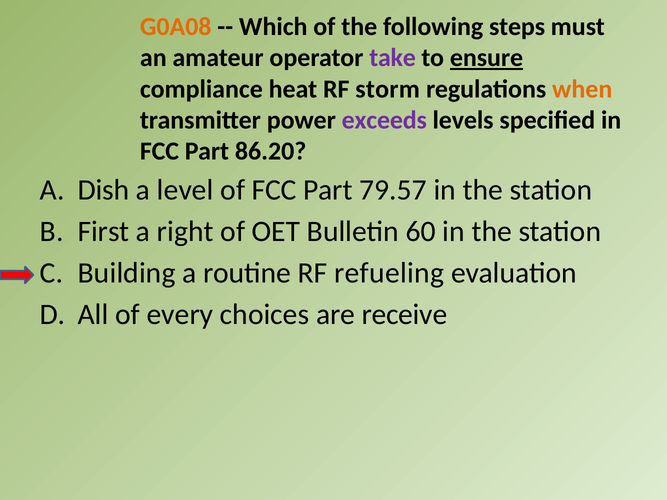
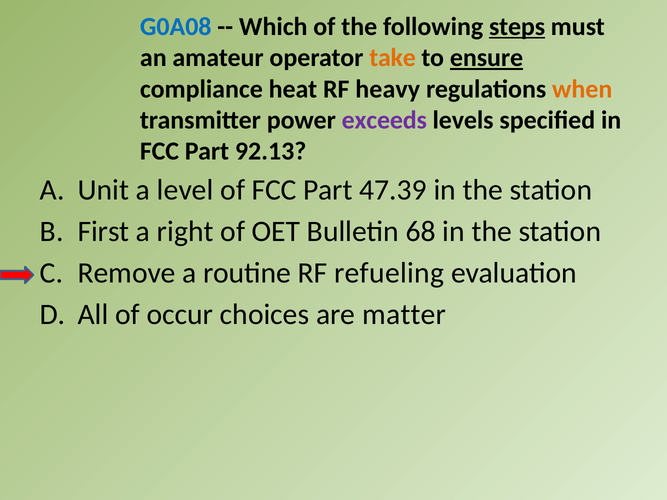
G0A08 colour: orange -> blue
steps underline: none -> present
take colour: purple -> orange
storm: storm -> heavy
86.20: 86.20 -> 92.13
Dish: Dish -> Unit
79.57: 79.57 -> 47.39
60: 60 -> 68
Building: Building -> Remove
every: every -> occur
receive: receive -> matter
